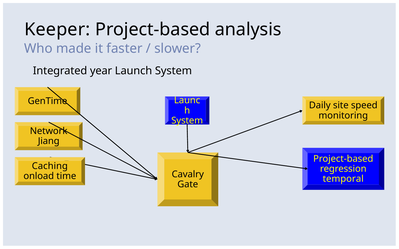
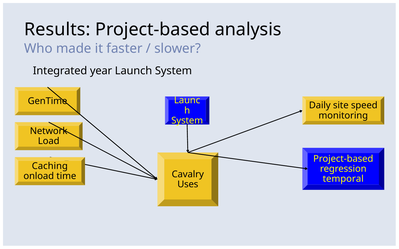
Keeper: Keeper -> Results
Jiang: Jiang -> Load
Gate: Gate -> Uses
